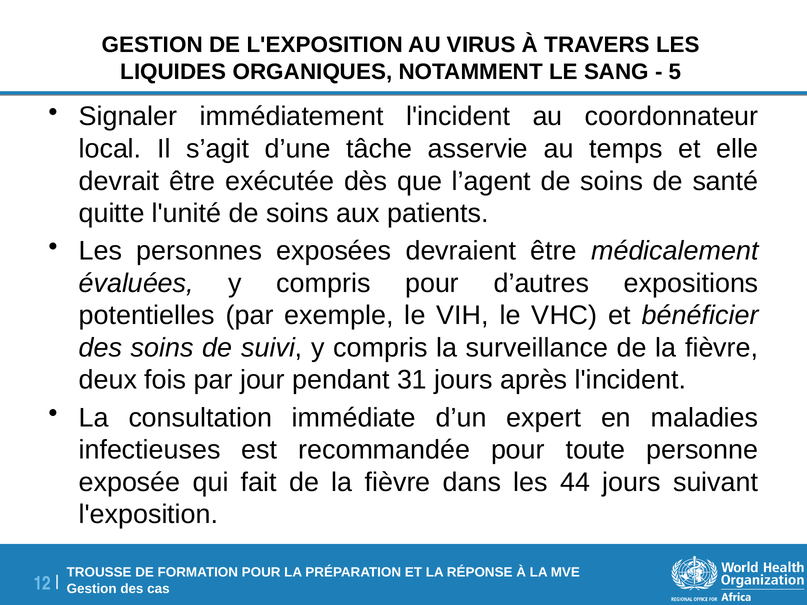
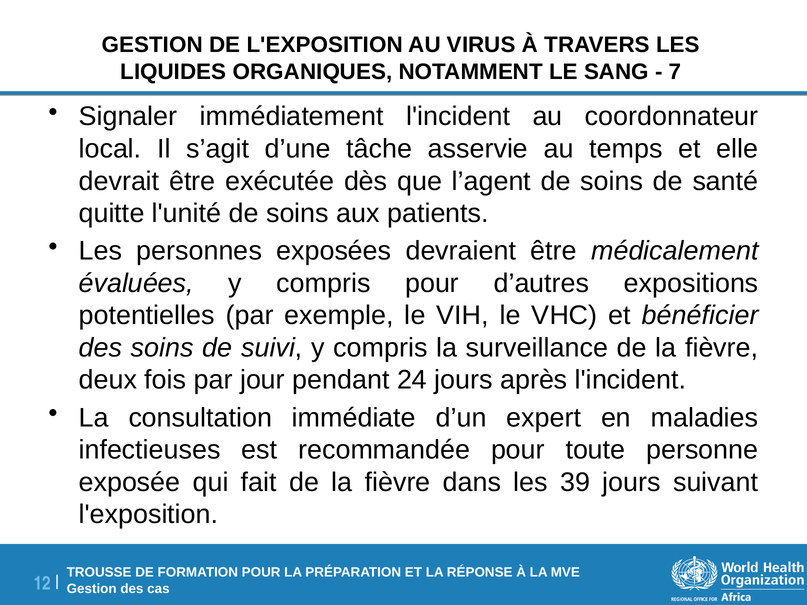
5: 5 -> 7
31: 31 -> 24
44: 44 -> 39
